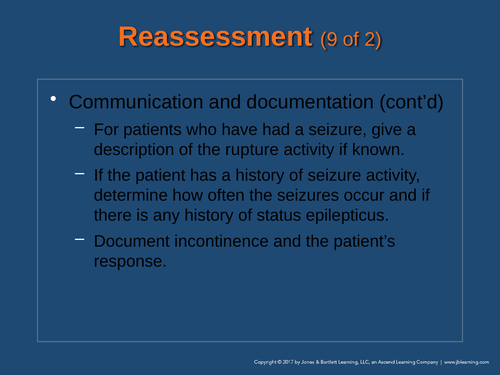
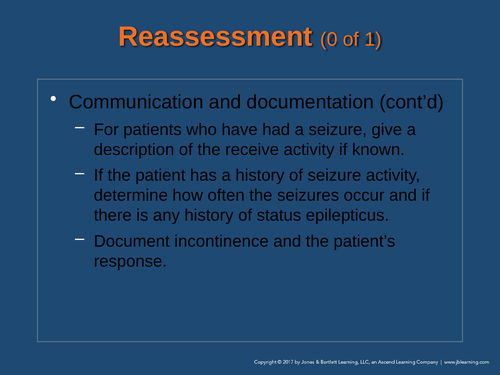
9: 9 -> 0
2: 2 -> 1
rupture: rupture -> receive
